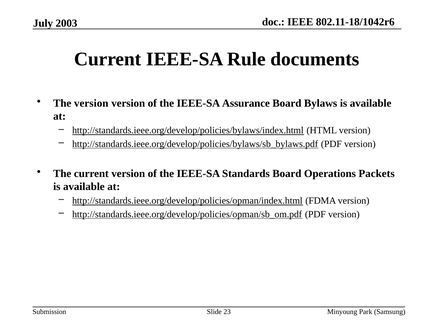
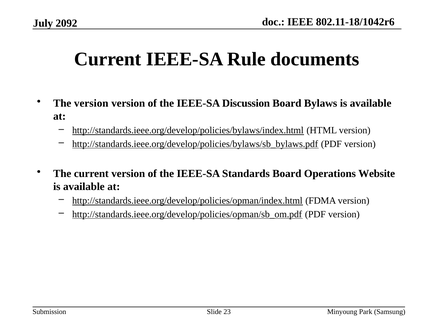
2003: 2003 -> 2092
Assurance: Assurance -> Discussion
Packets: Packets -> Website
